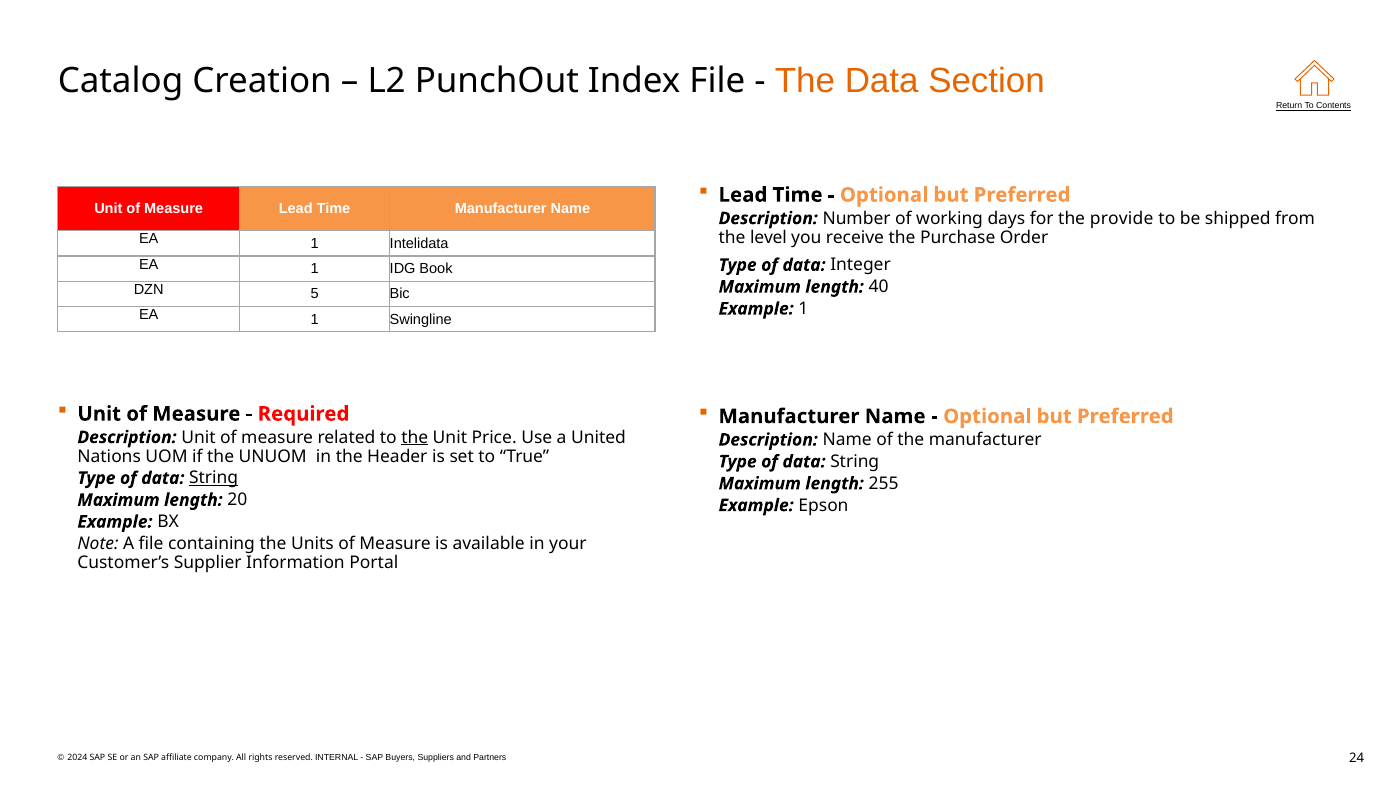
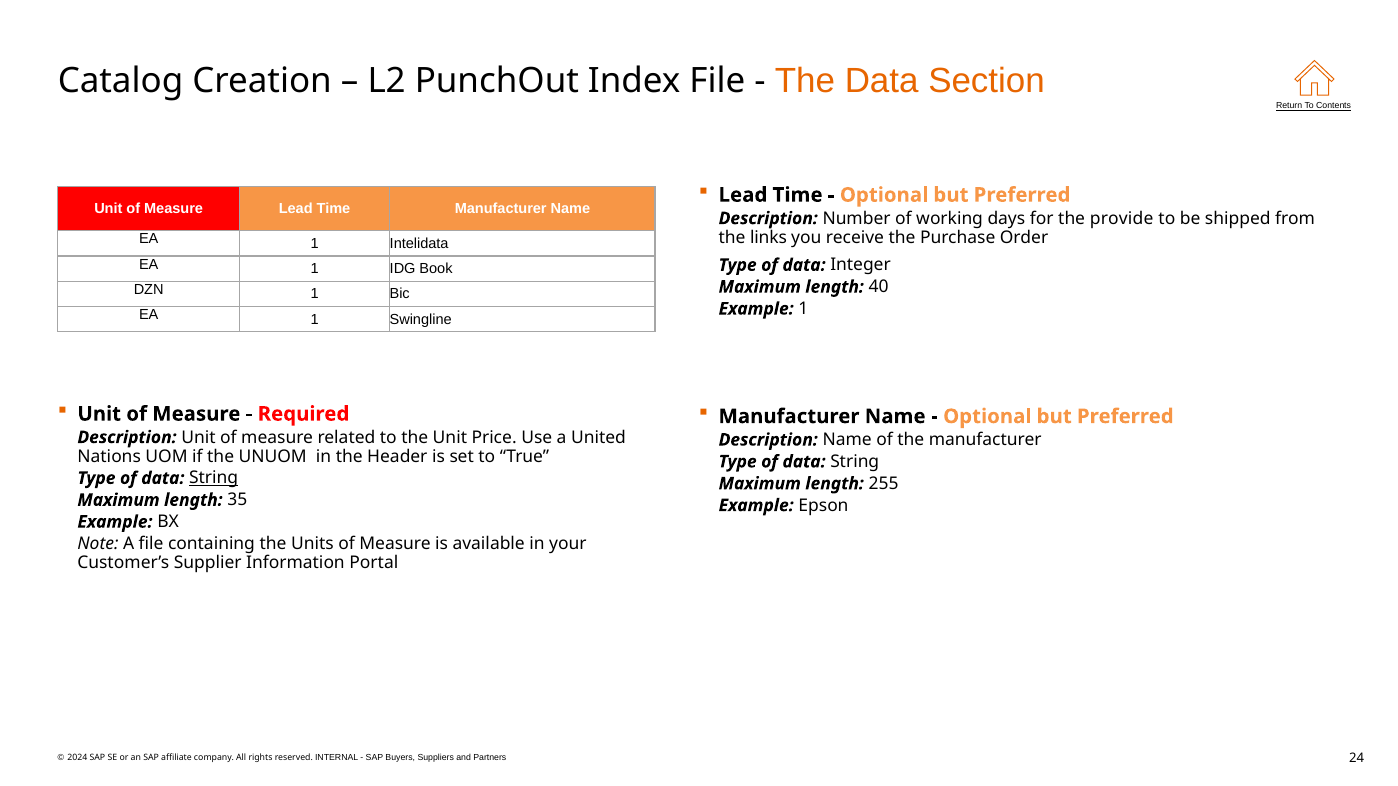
level: level -> links
DZN 5: 5 -> 1
the at (415, 437) underline: present -> none
20: 20 -> 35
